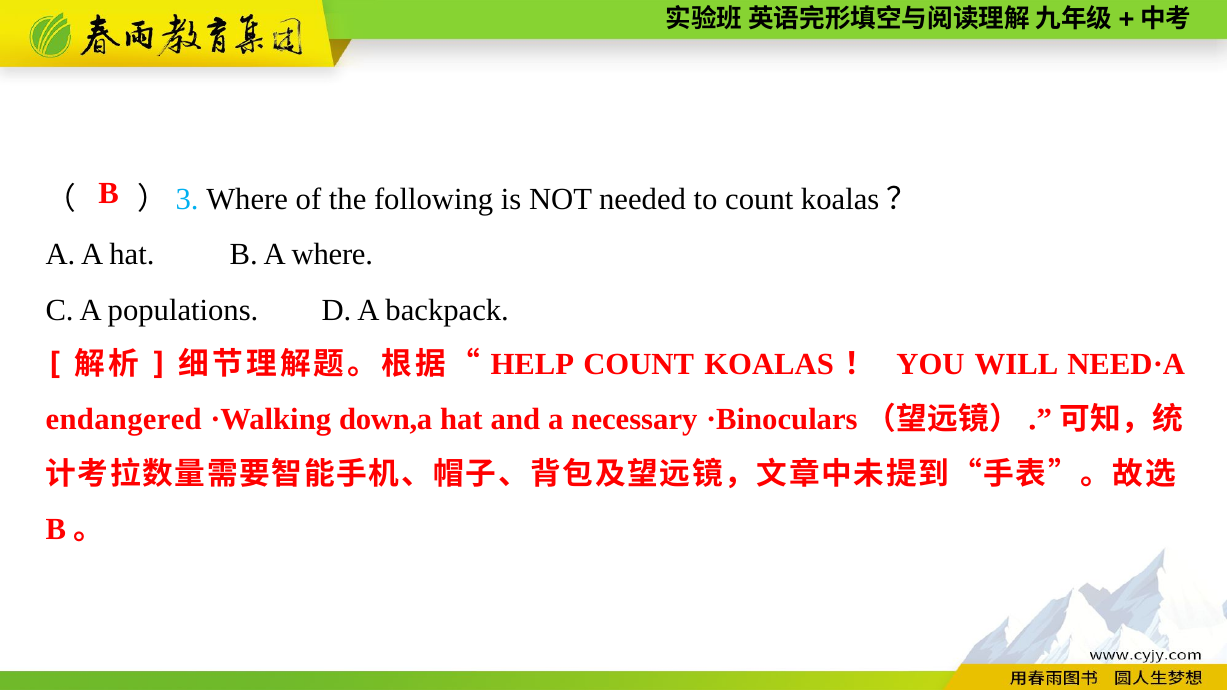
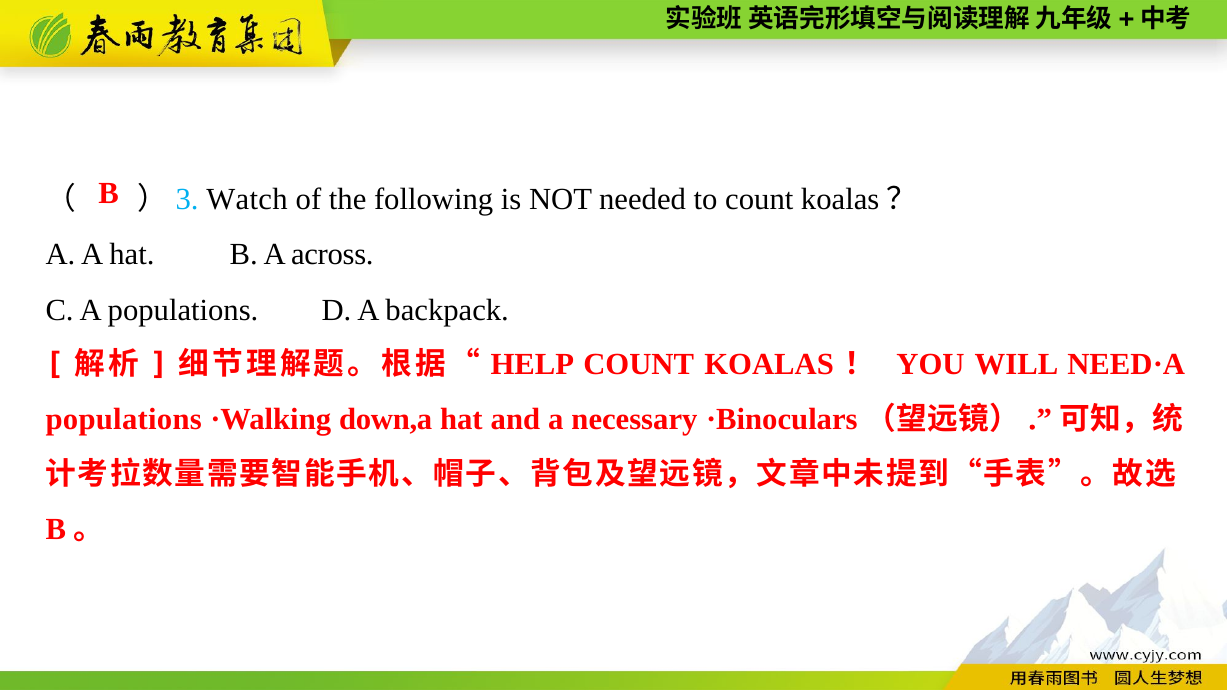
）3 Where: Where -> Watch
A where: where -> across
endangered at (124, 419): endangered -> populations
